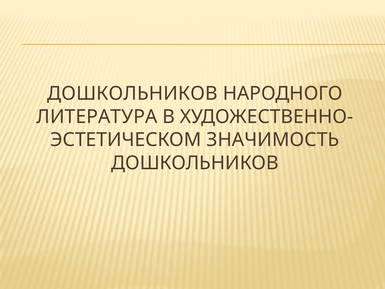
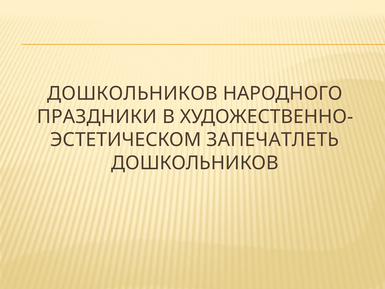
ЛИТЕРАТУРА: ЛИТЕРАТУРА -> ПРАЗДНИКИ
ЗНАЧИМОСТЬ: ЗНАЧИМОСТЬ -> ЗАПЕЧАТЛЕТЬ
